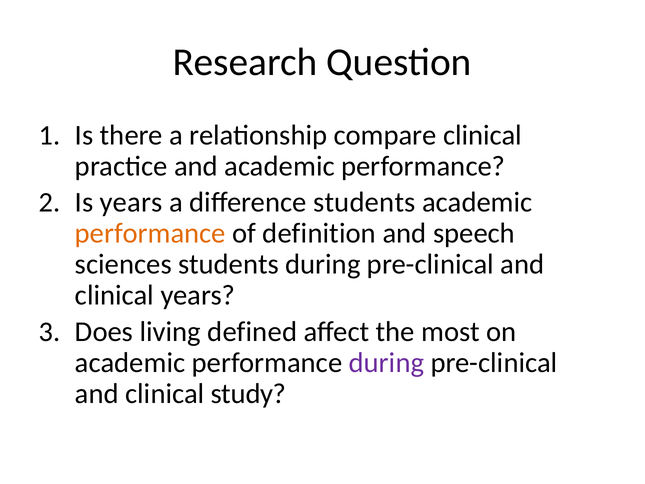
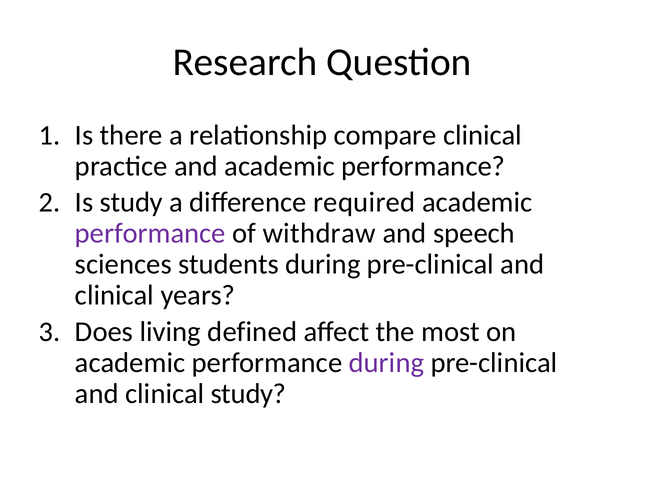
Is years: years -> study
difference students: students -> required
performance at (150, 233) colour: orange -> purple
definition: definition -> withdraw
